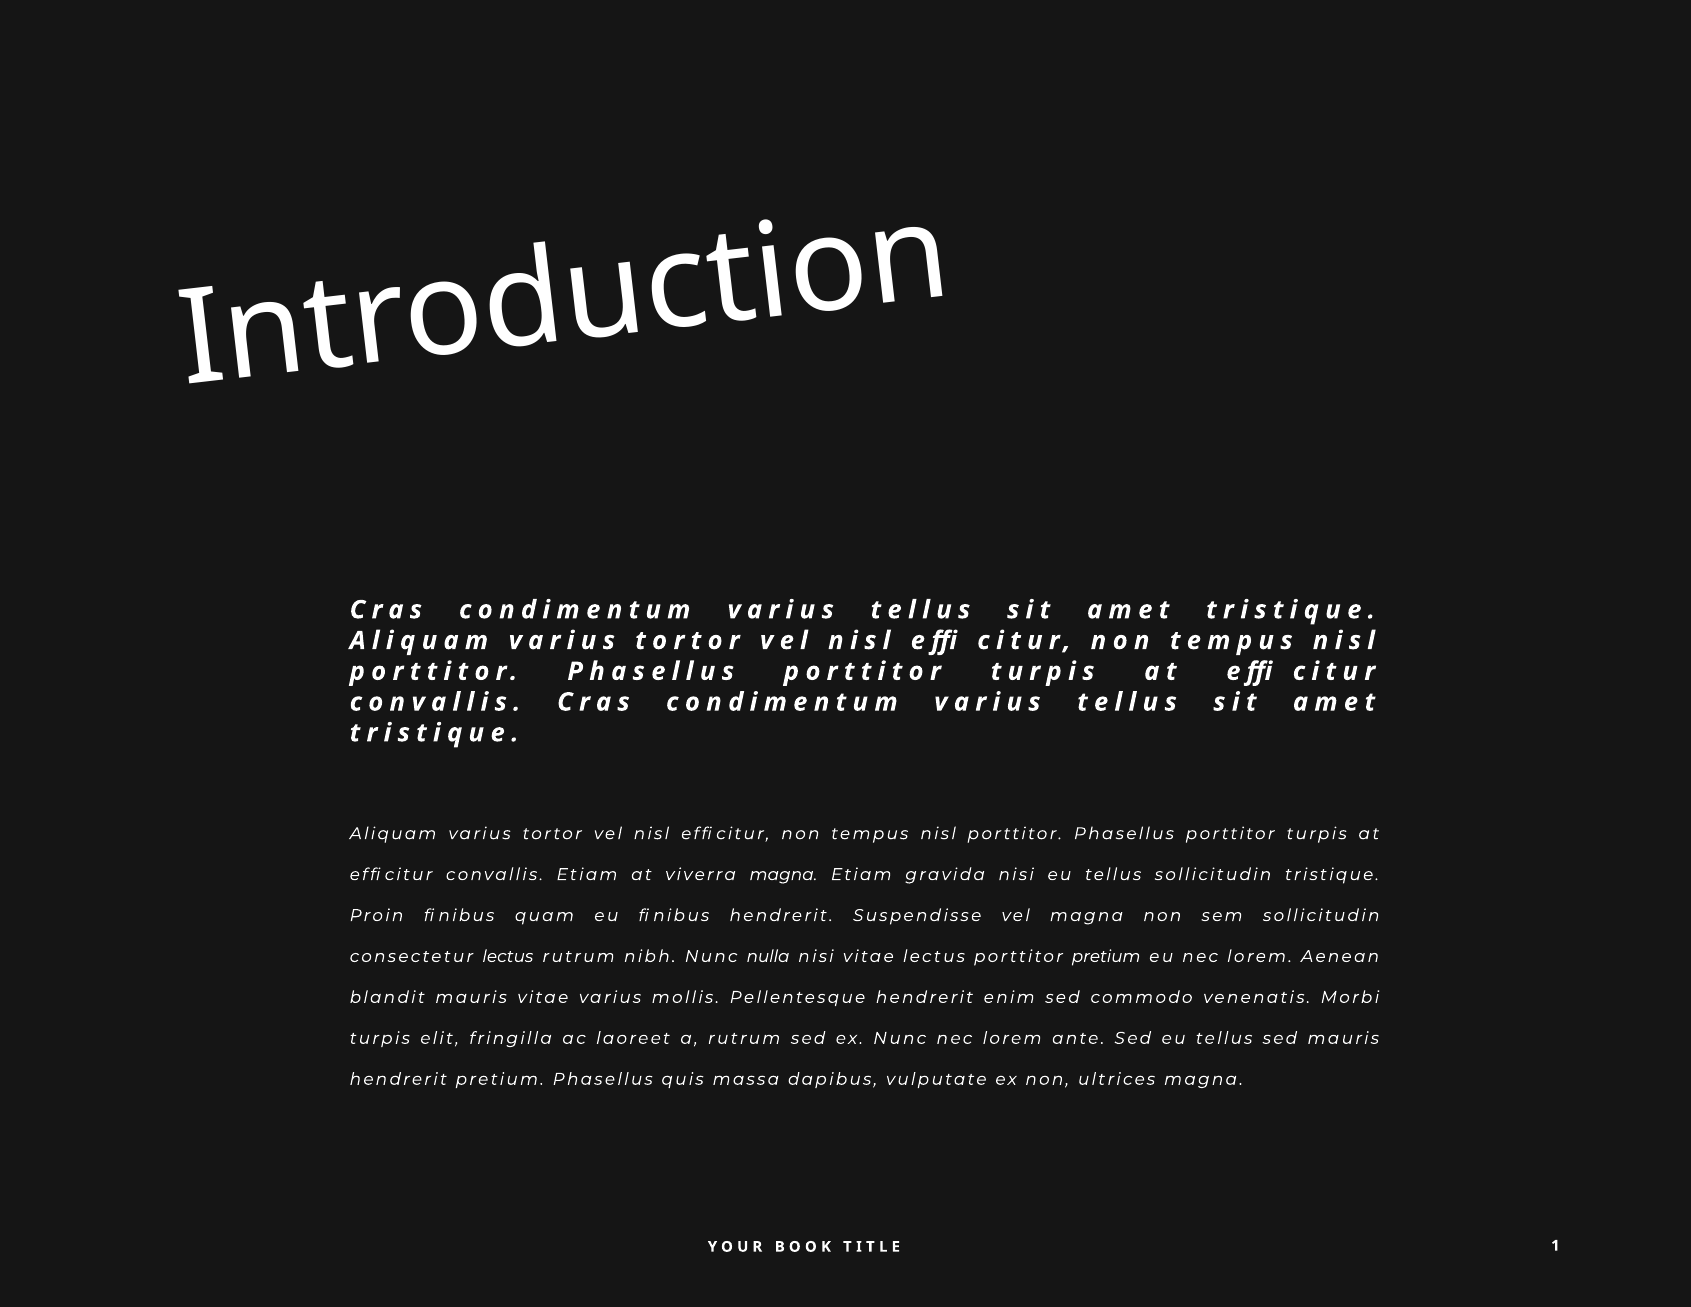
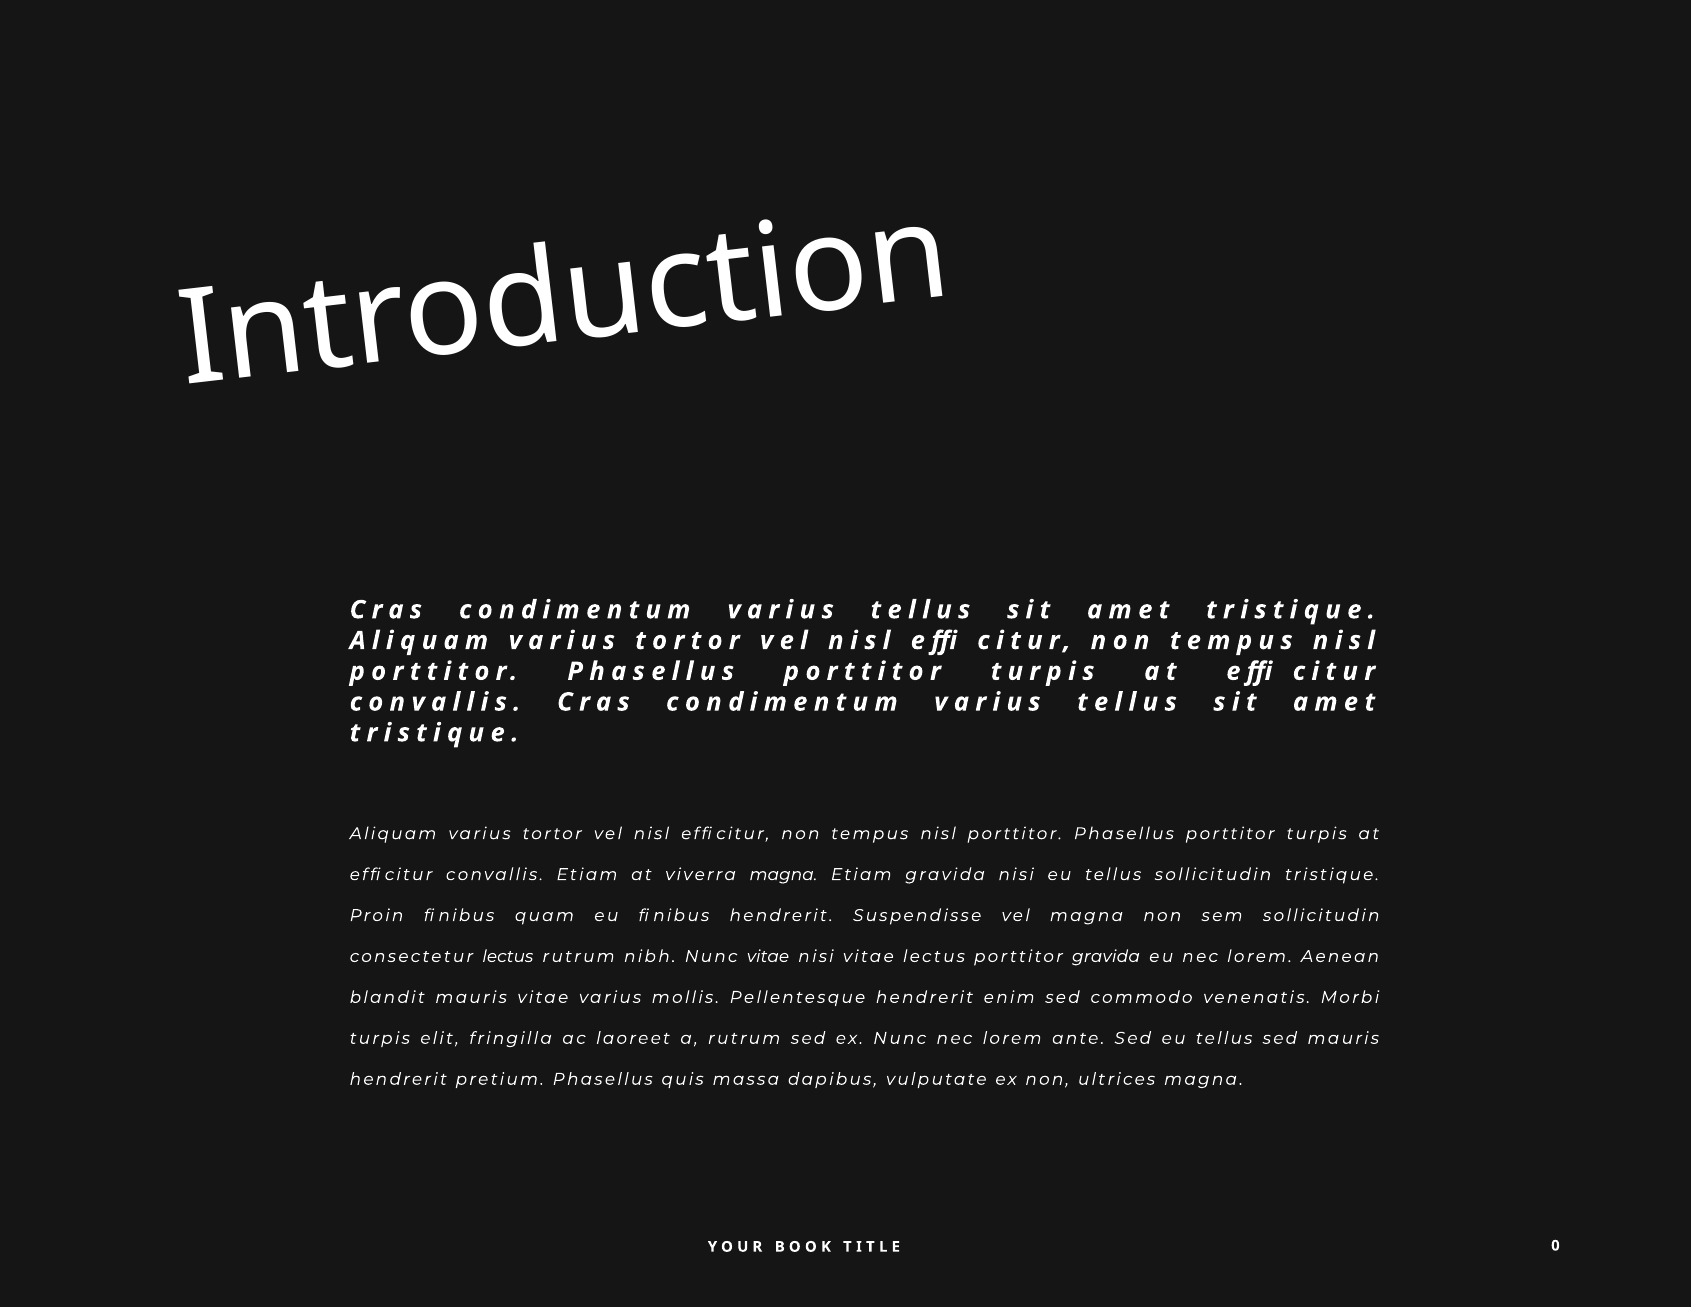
Nunc nulla: nulla -> vitae
porttitor pretium: pretium -> gravida
1: 1 -> 0
